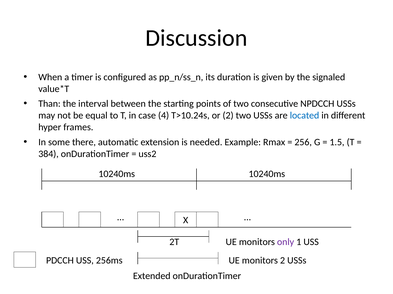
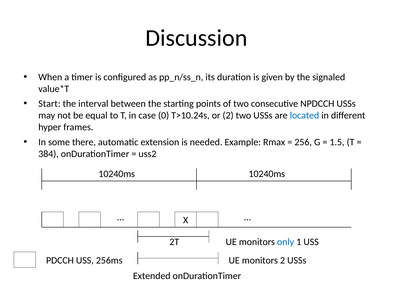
Than: Than -> Start
4: 4 -> 0
only colour: purple -> blue
